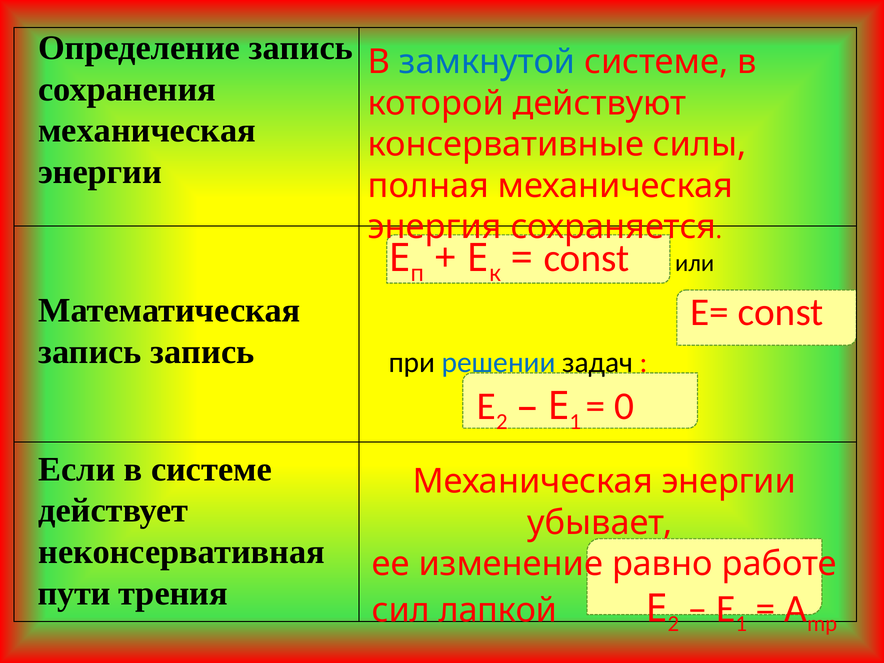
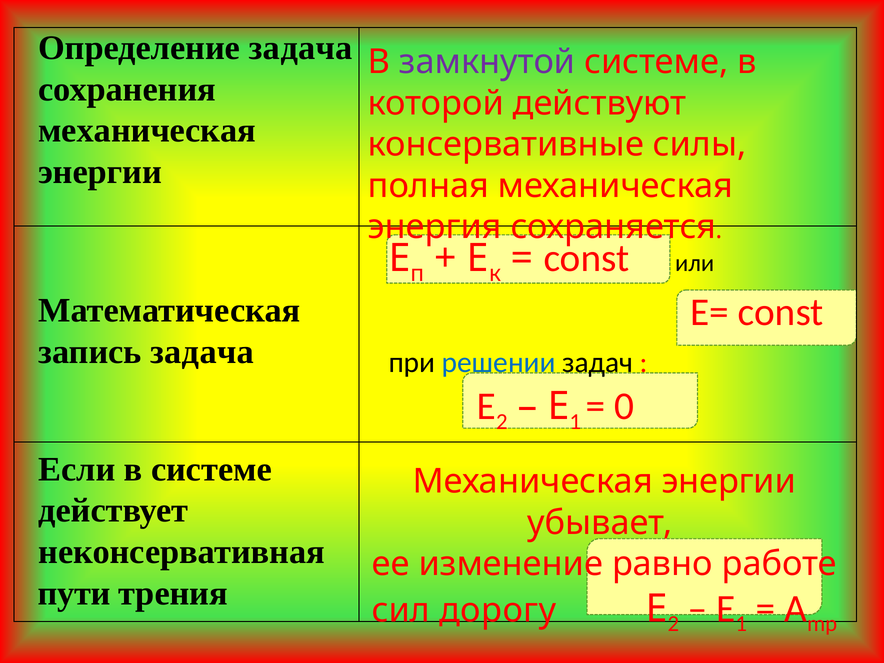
Определение запись: запись -> задача
замкнутой colour: blue -> purple
запись запись: запись -> задача
лапкой: лапкой -> дорогу
